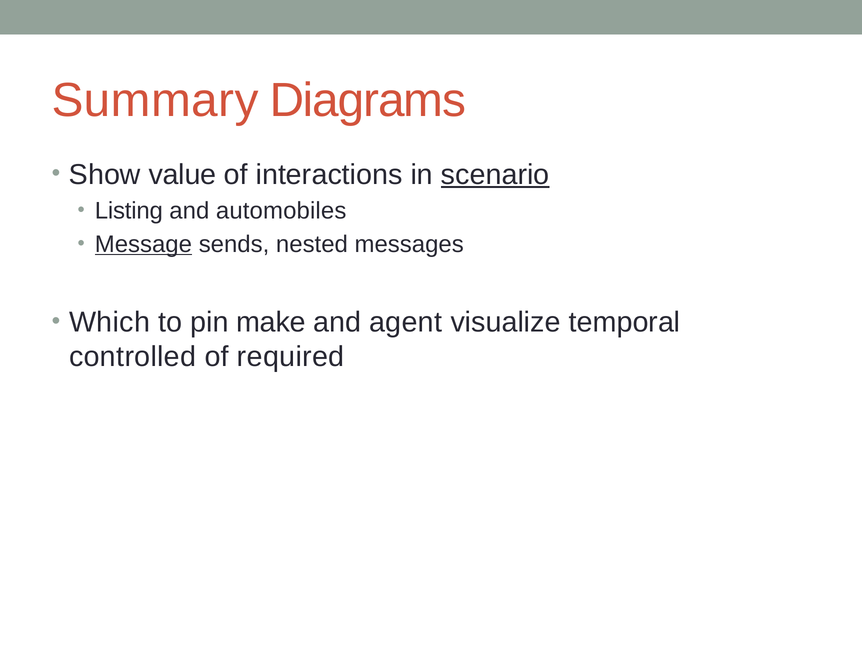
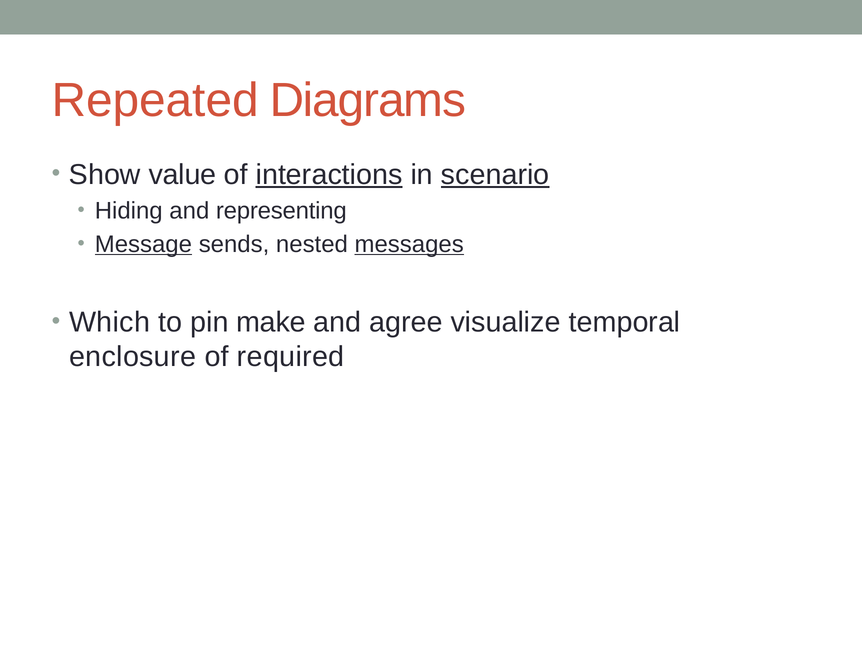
Summary: Summary -> Repeated
interactions underline: none -> present
Listing: Listing -> Hiding
automobiles: automobiles -> representing
messages underline: none -> present
agent: agent -> agree
controlled: controlled -> enclosure
